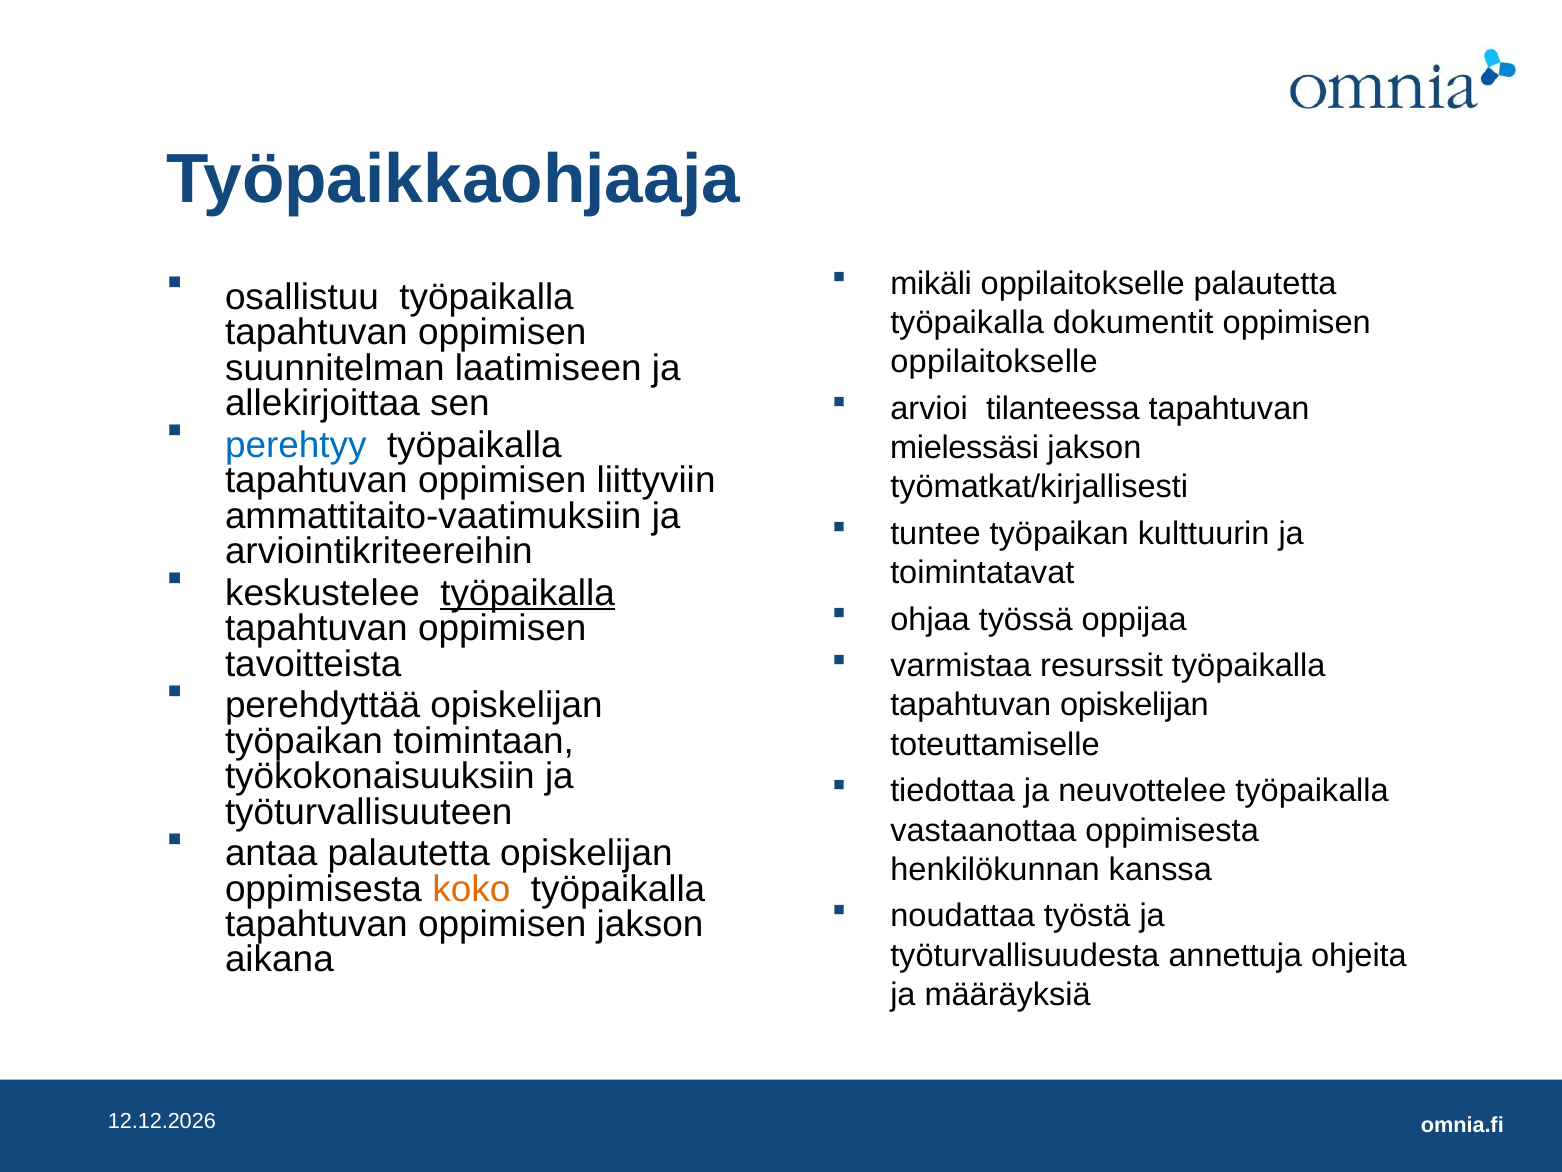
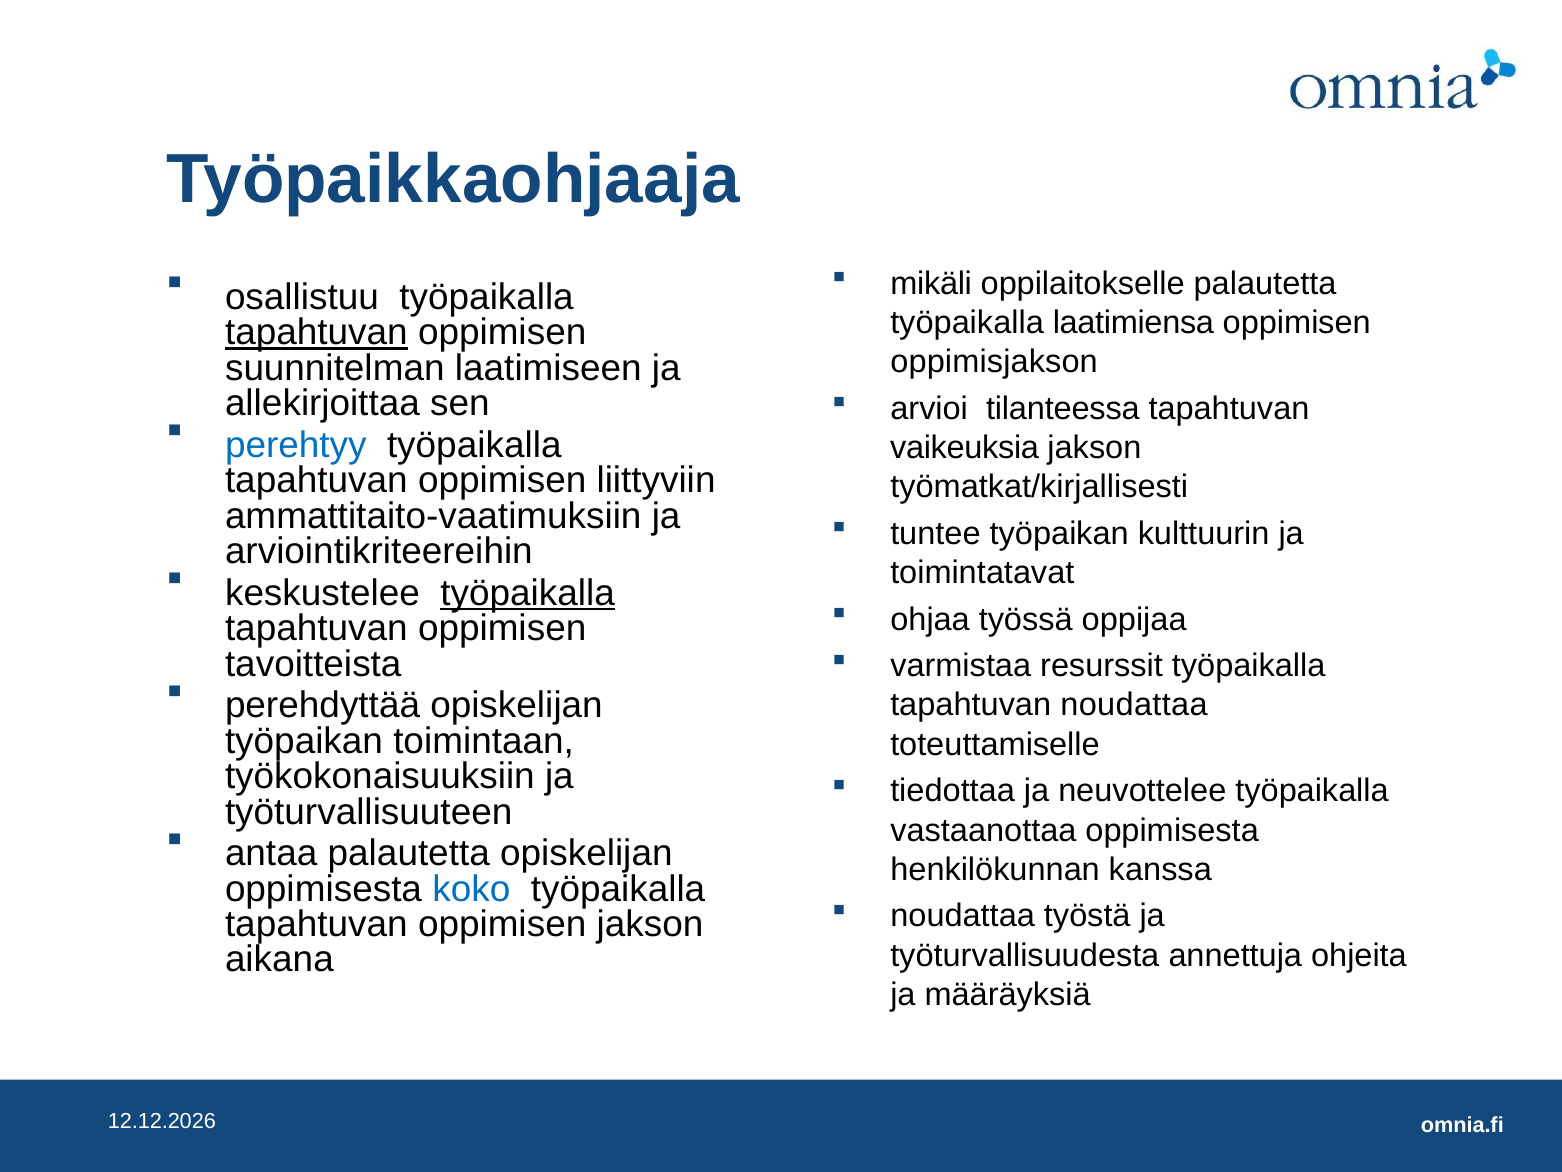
dokumentit: dokumentit -> laatimiensa
tapahtuvan at (316, 332) underline: none -> present
oppilaitokselle at (994, 361): oppilaitokselle -> oppimisjakson
mielessäsi: mielessäsi -> vaikeuksia
tapahtuvan opiskelijan: opiskelijan -> noudattaa
koko colour: orange -> blue
